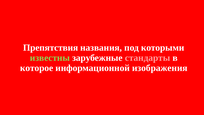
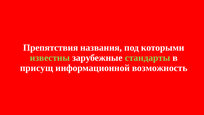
стандарты colour: pink -> light green
которое: которое -> присущ
изображения: изображения -> возможность
